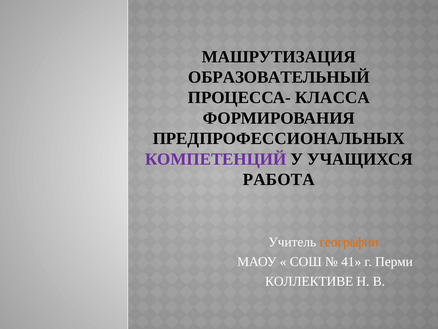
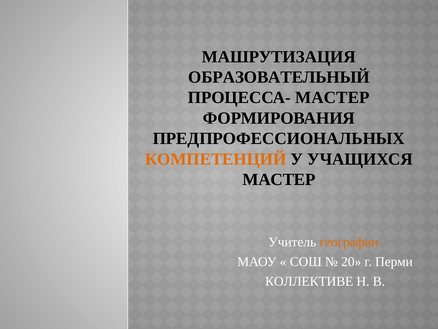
ПРОЦЕССА- КЛАССА: КЛАССА -> МАСТЕР
КОМПЕТЕНЦИЙ colour: purple -> orange
РАБОТА at (279, 179): РАБОТА -> МАСТЕР
41: 41 -> 20
